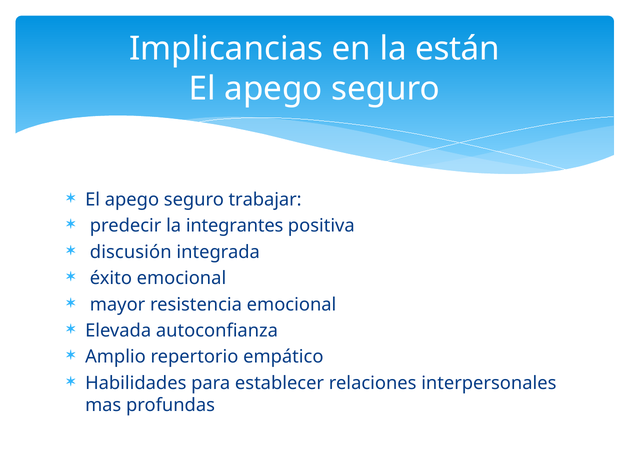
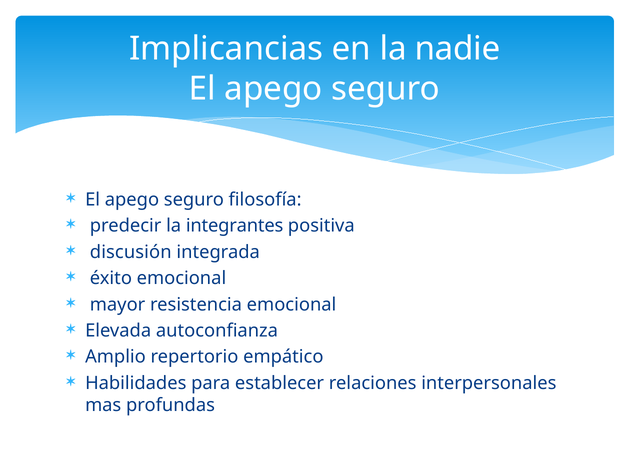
están: están -> nadie
trabajar: trabajar -> filosofía
